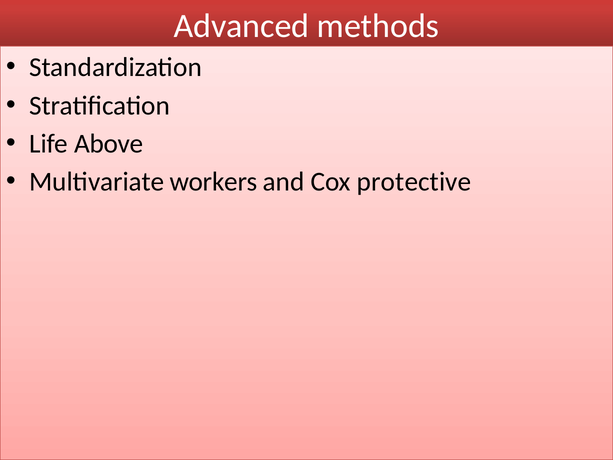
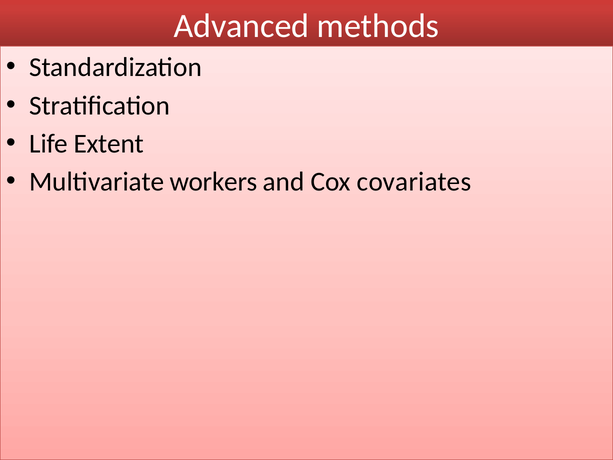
Above: Above -> Extent
protective: protective -> covariates
